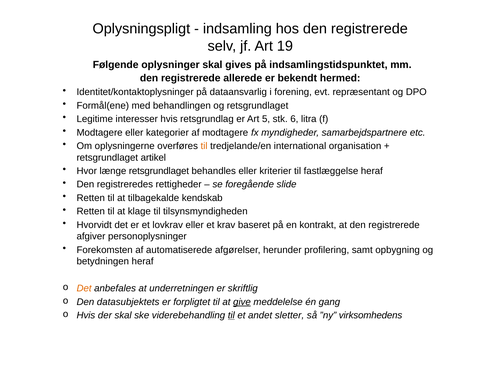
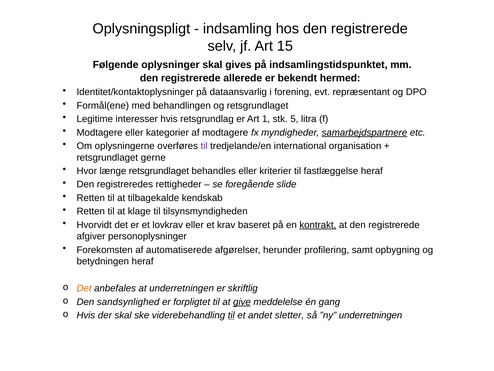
19: 19 -> 15
5: 5 -> 1
6: 6 -> 5
samarbejdspartnere underline: none -> present
til at (204, 146) colour: orange -> purple
artikel: artikel -> gerne
kontrakt underline: none -> present
datasubjektets: datasubjektets -> sandsynlighed
”ny virksomhedens: virksomhedens -> underretningen
